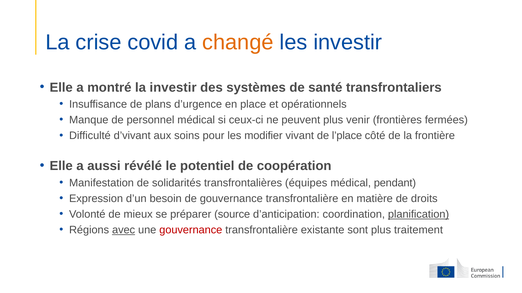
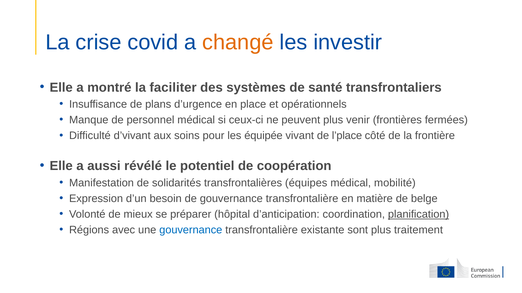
la investir: investir -> faciliter
modifier: modifier -> équipée
pendant: pendant -> mobilité
droits: droits -> belge
source: source -> hôpital
avec underline: present -> none
gouvernance at (191, 231) colour: red -> blue
